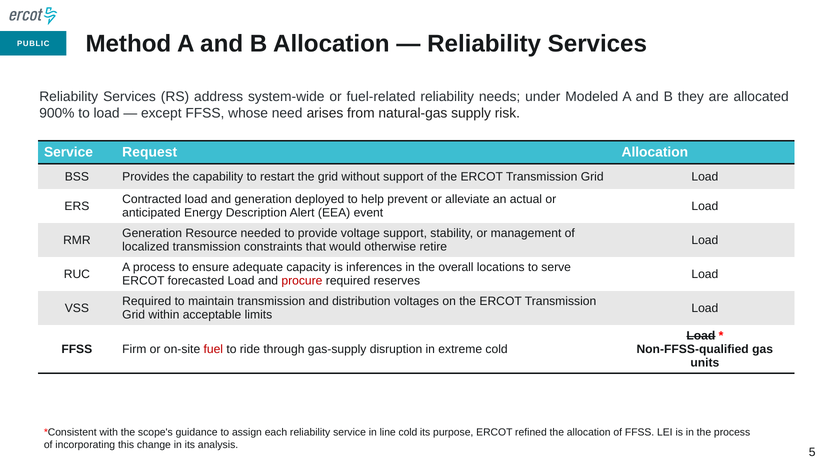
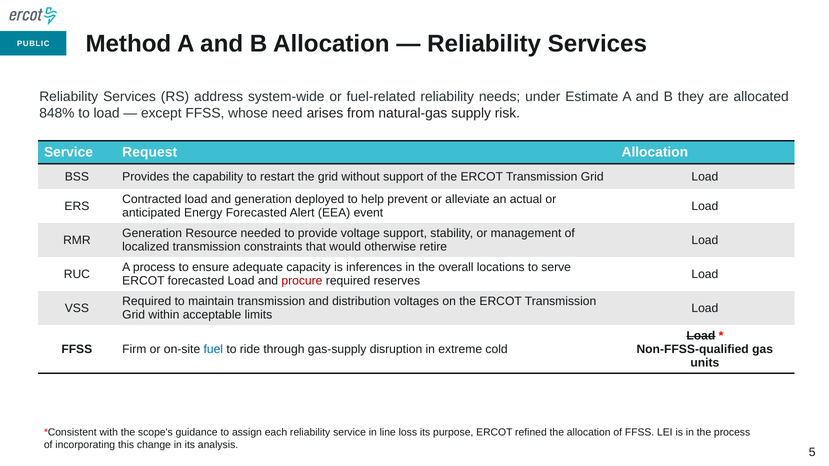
Modeled: Modeled -> Estimate
900%: 900% -> 848%
Energy Description: Description -> Forecasted
fuel colour: red -> blue
line cold: cold -> loss
